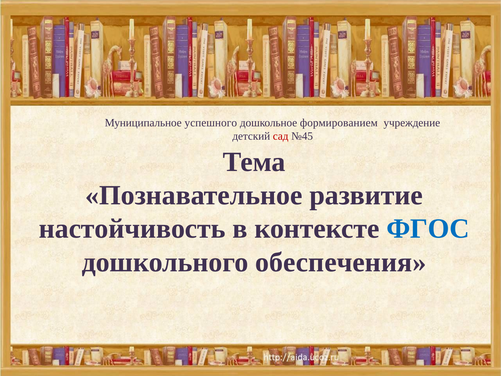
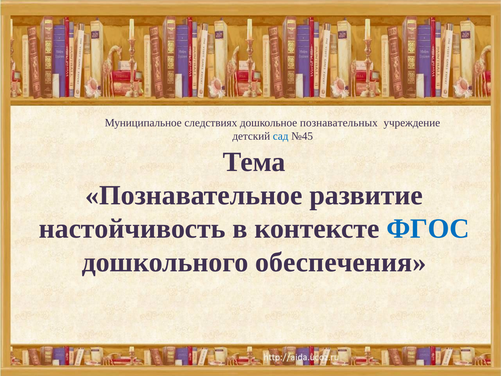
успешного: успешного -> следствиях
формированием: формированием -> познавательных
сад colour: red -> blue
